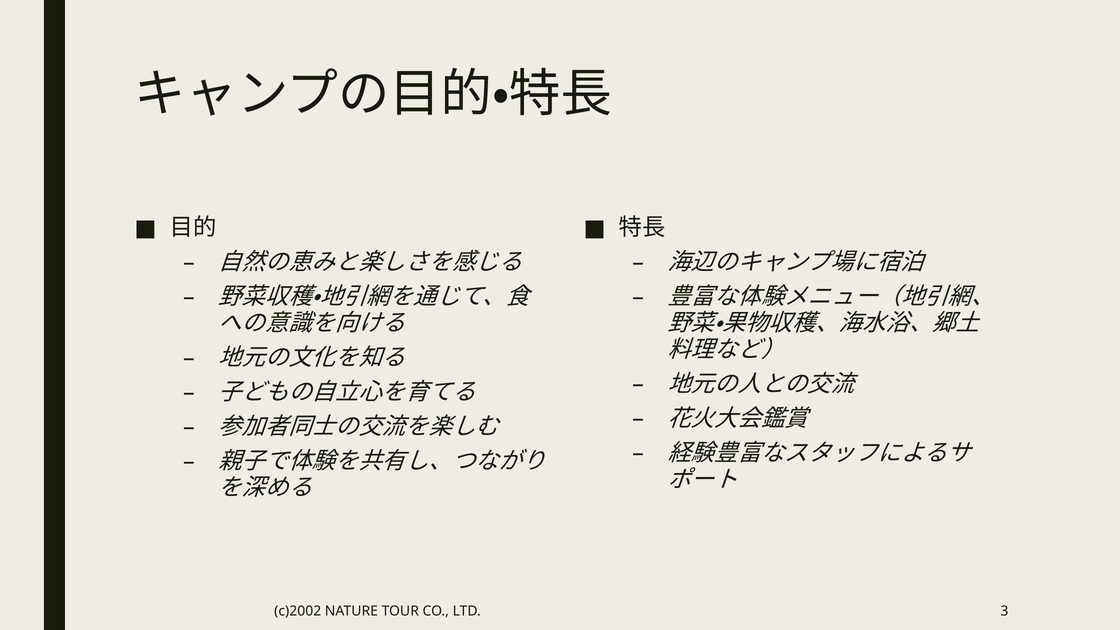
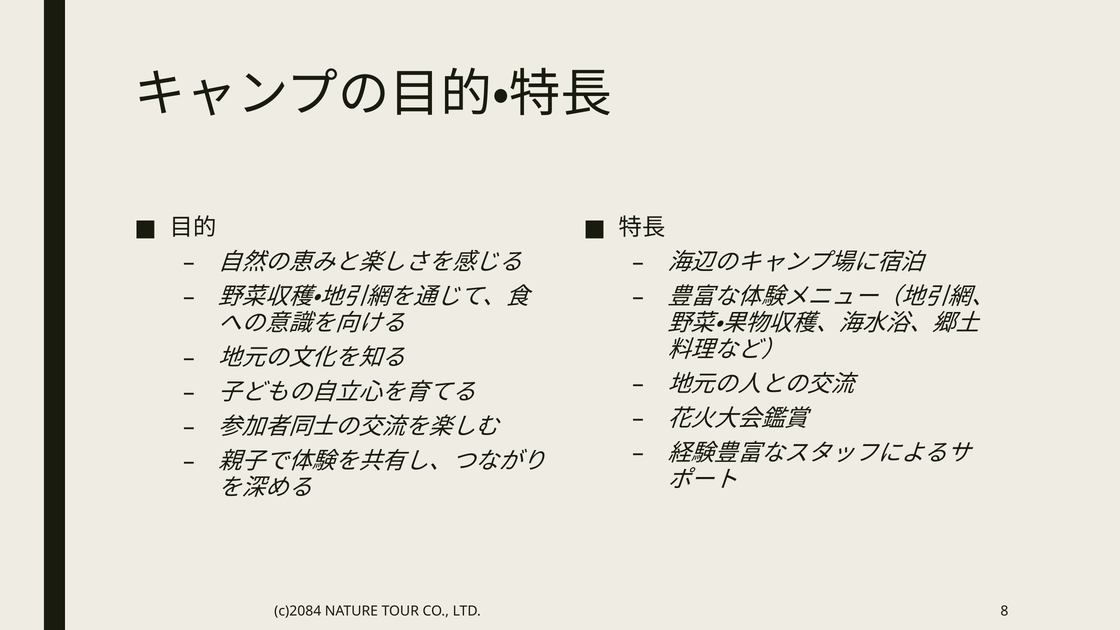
c)2002: c)2002 -> c)2084
3: 3 -> 8
